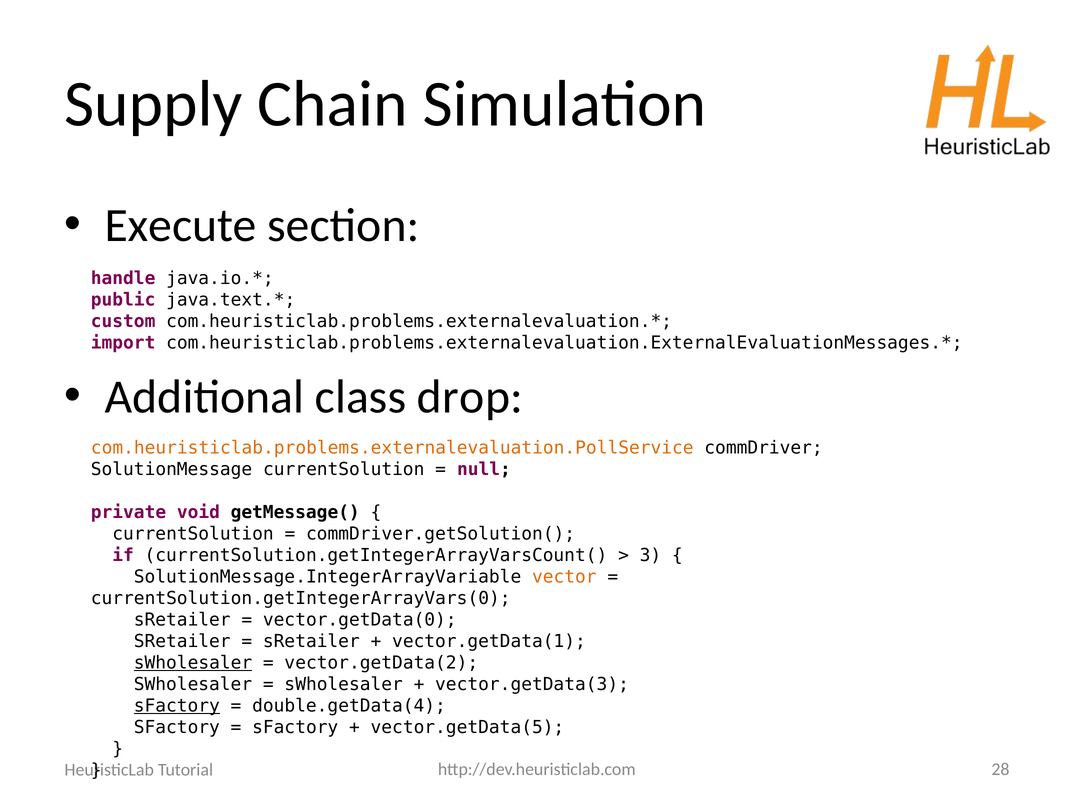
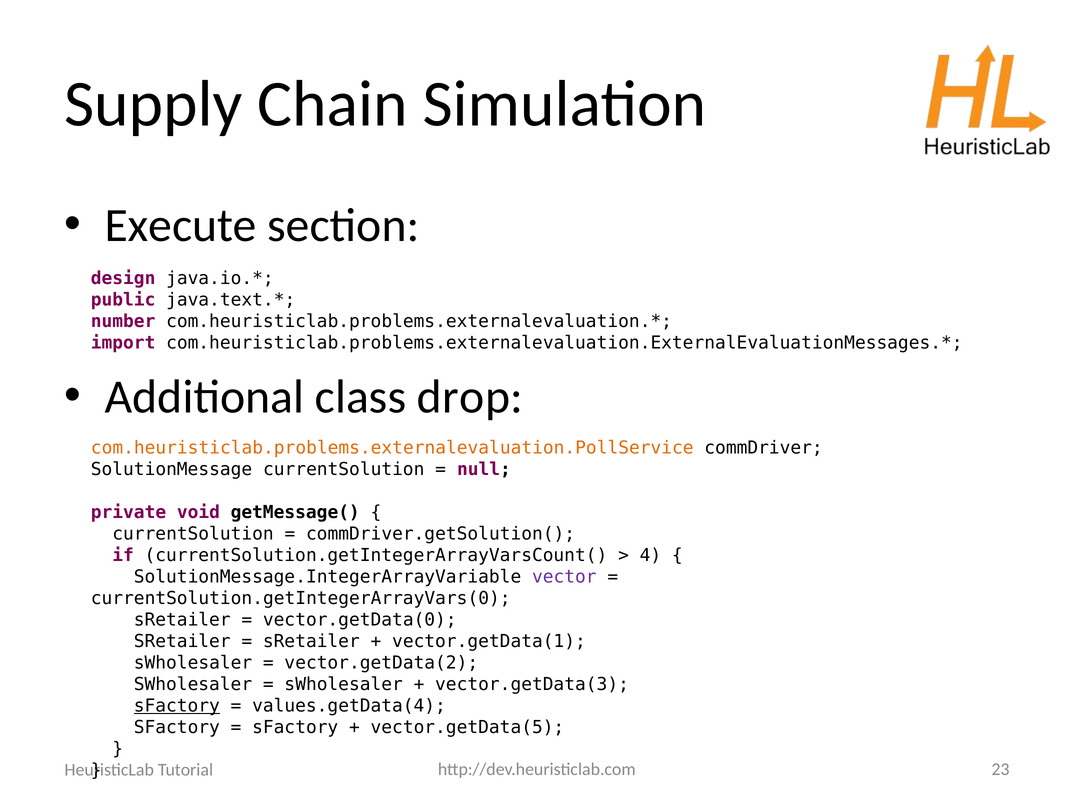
handle: handle -> design
custom: custom -> number
3: 3 -> 4
vector colour: orange -> purple
sWholesaler at (193, 662) underline: present -> none
double.getData(4: double.getData(4 -> values.getData(4
28: 28 -> 23
